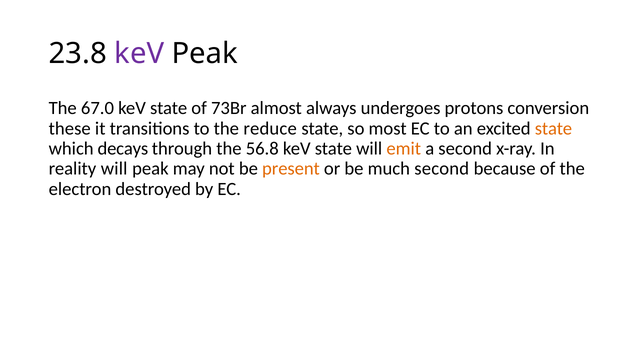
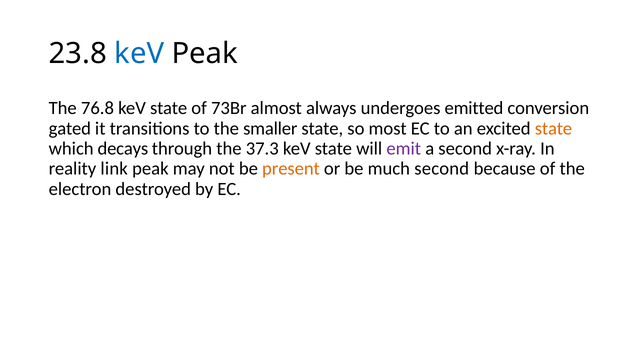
keV at (139, 54) colour: purple -> blue
67.0: 67.0 -> 76.8
protons: protons -> emitted
these: these -> gated
reduce: reduce -> smaller
56.8: 56.8 -> 37.3
emit colour: orange -> purple
reality will: will -> link
